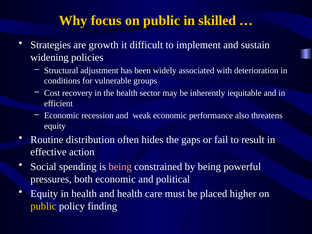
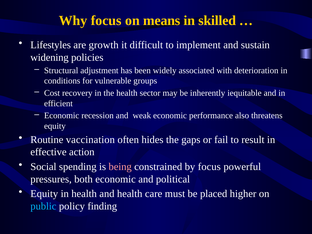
focus on public: public -> means
Strategies: Strategies -> Lifestyles
distribution: distribution -> vaccination
by being: being -> focus
public at (43, 206) colour: yellow -> light blue
